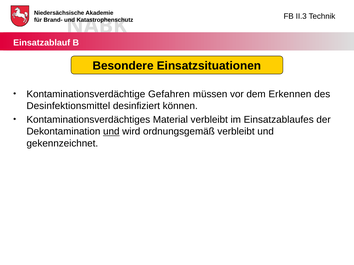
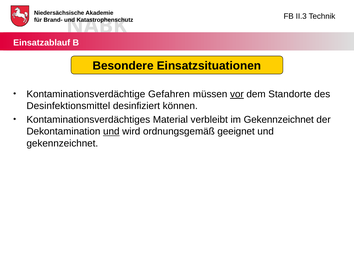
vor underline: none -> present
Erkennen: Erkennen -> Standorte
im Einsatzablaufes: Einsatzablaufes -> Gekennzeichnet
ordnungsgemäß verbleibt: verbleibt -> geeignet
